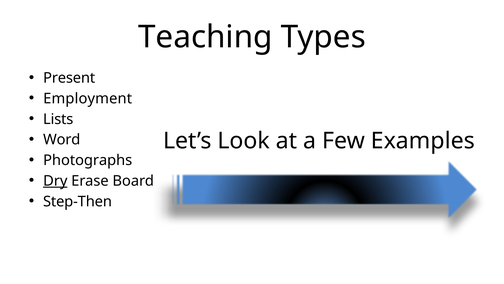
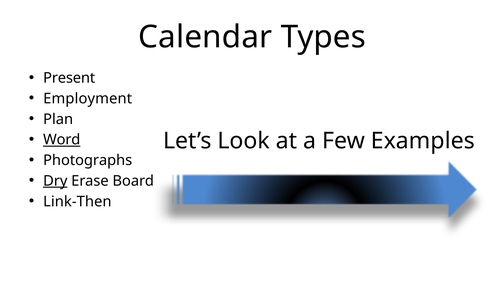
Teaching: Teaching -> Calendar
Lists: Lists -> Plan
Word underline: none -> present
Step-Then: Step-Then -> Link-Then
